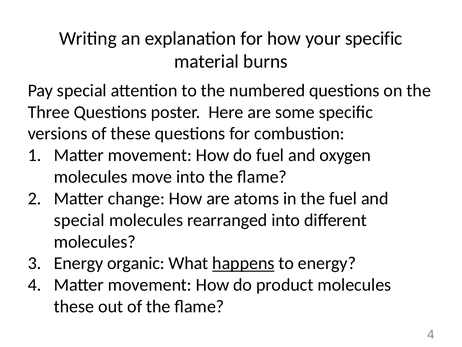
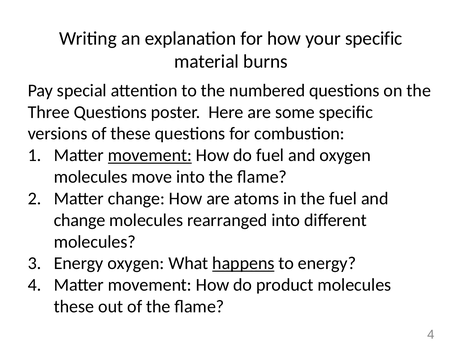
movement at (150, 155) underline: none -> present
special at (79, 220): special -> change
Energy organic: organic -> oxygen
